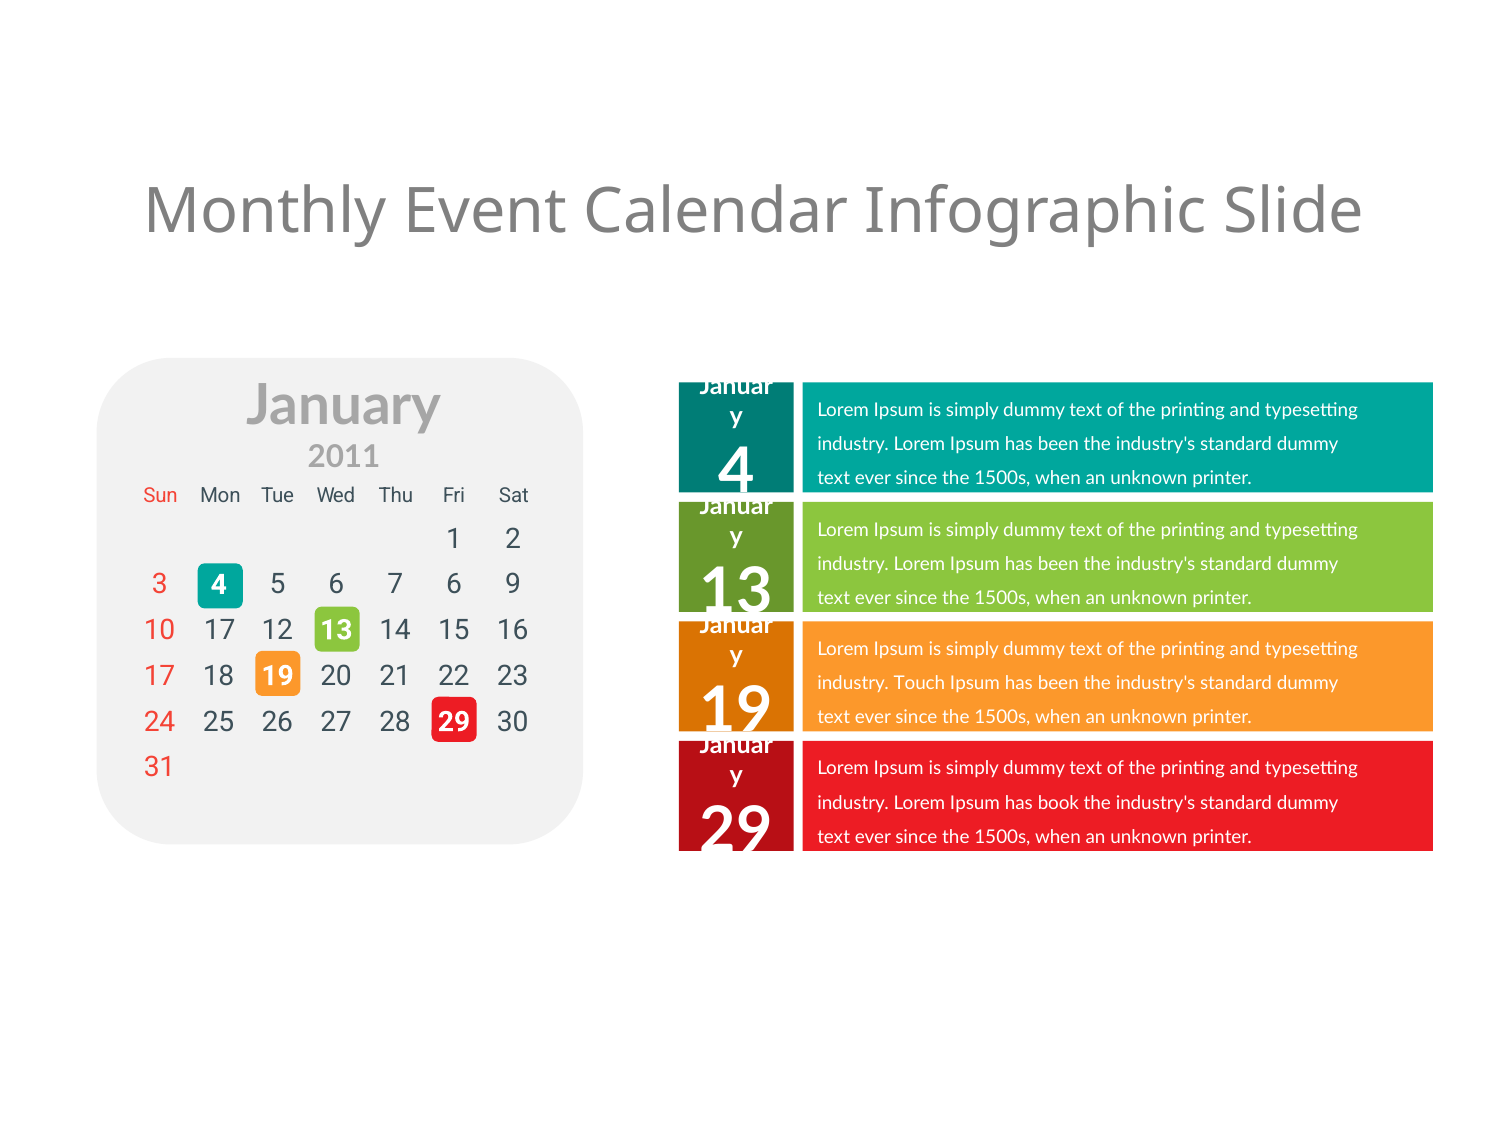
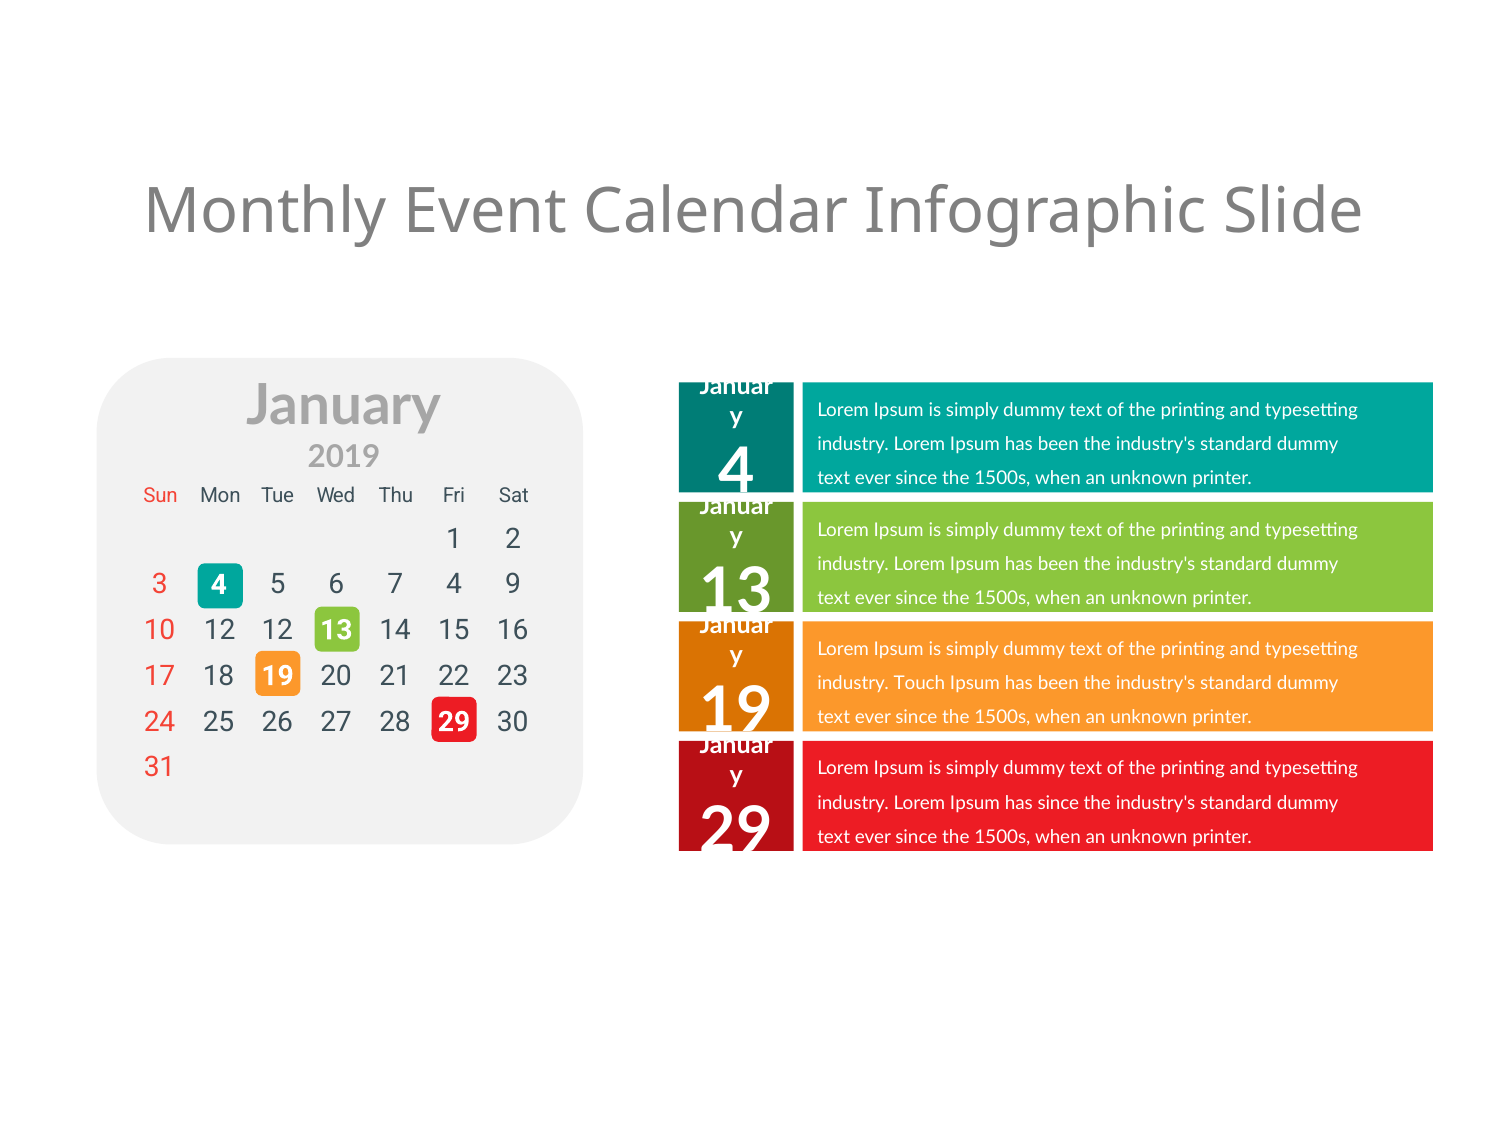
2011: 2011 -> 2019
7 6: 6 -> 4
10 17: 17 -> 12
has book: book -> since
